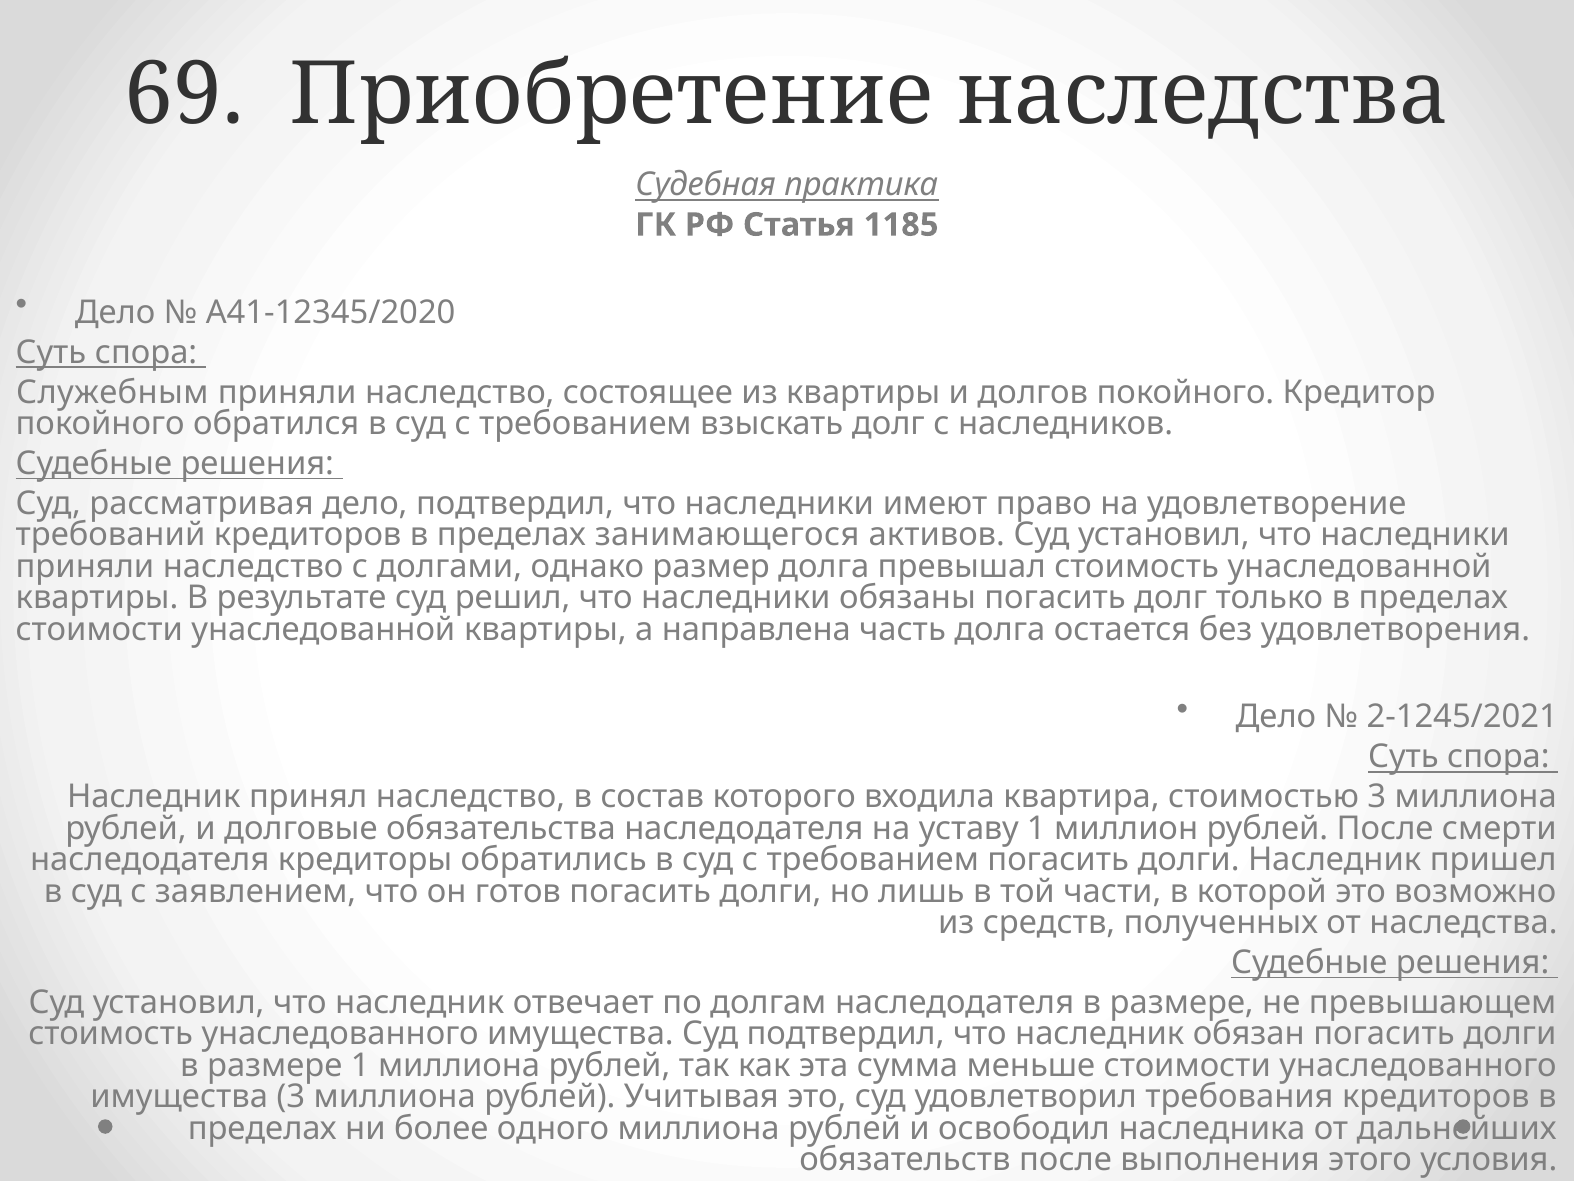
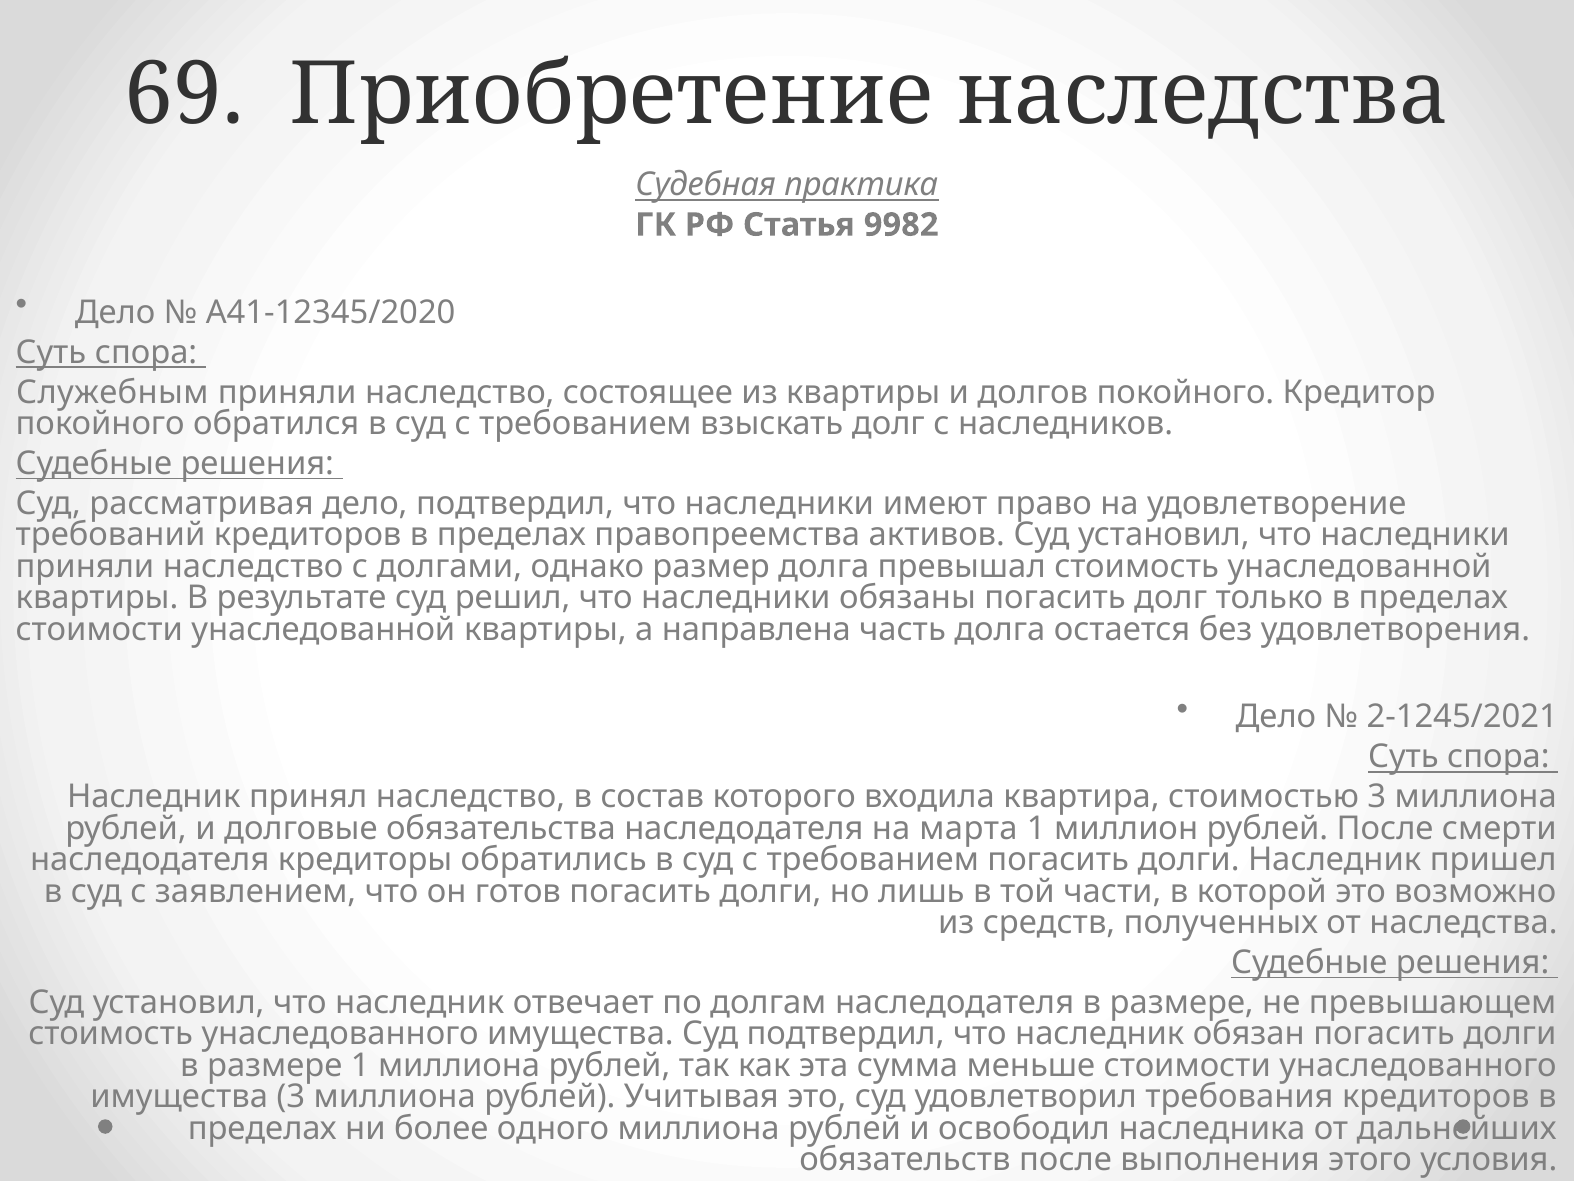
1185: 1185 -> 9982
занимающегося: занимающегося -> правопреемства
уставу: уставу -> марта
